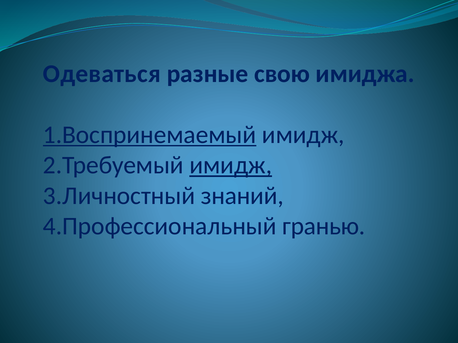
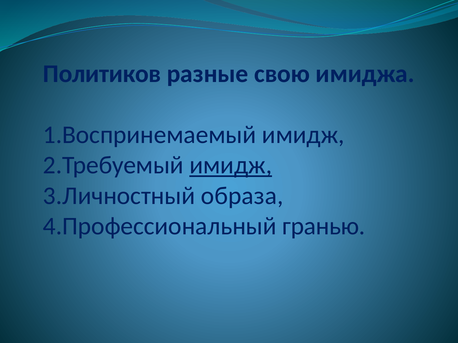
Одеваться: Одеваться -> Политиков
1.Воспринемаемый underline: present -> none
знаний: знаний -> образа
